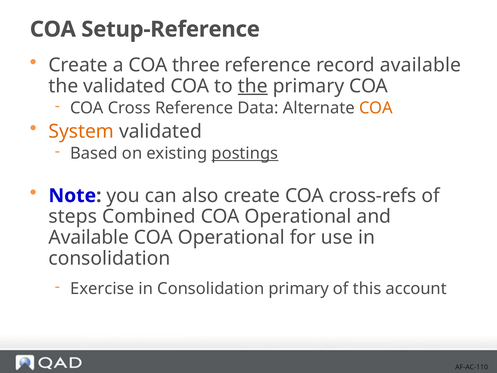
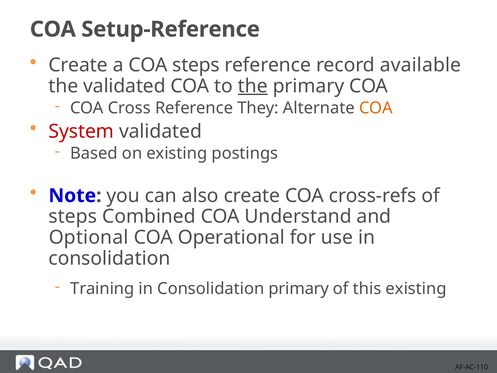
COA three: three -> steps
Data: Data -> They
System colour: orange -> red
postings underline: present -> none
Combined COA Operational: Operational -> Understand
Available at (89, 237): Available -> Optional
Exercise: Exercise -> Training
this account: account -> existing
